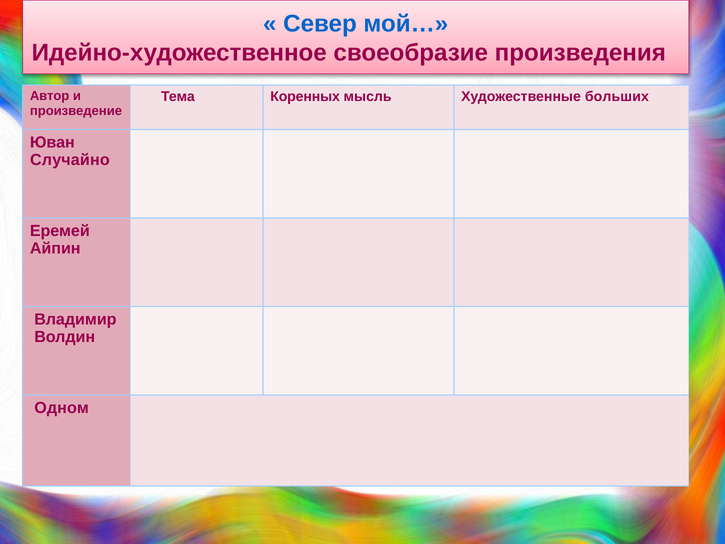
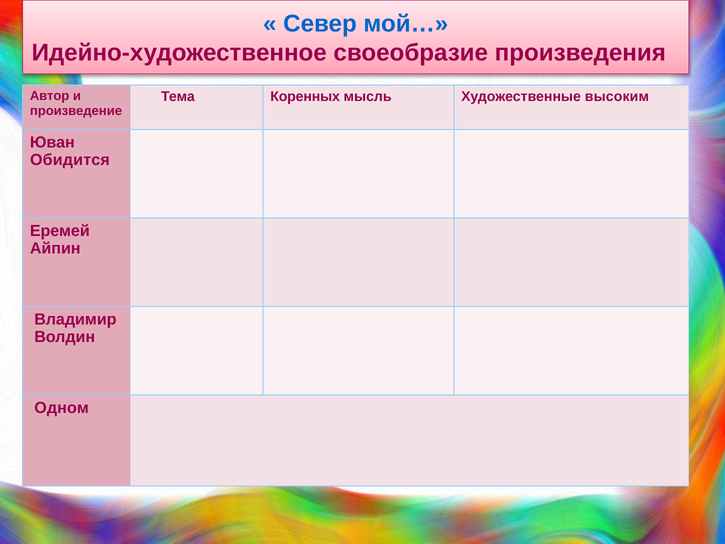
больших: больших -> высоким
Случайно: Случайно -> Обидится
